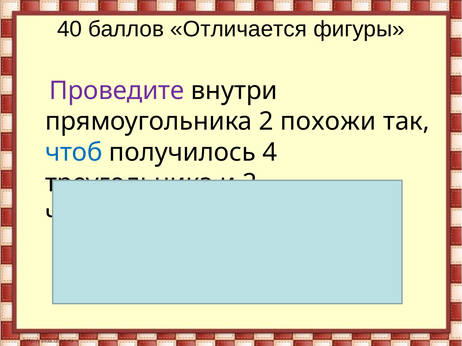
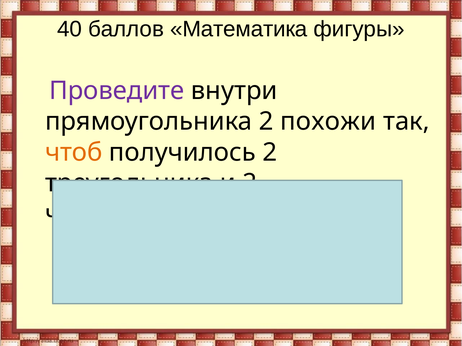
Отличается: Отличается -> Математика
чтоб colour: blue -> orange
получилось 4: 4 -> 2
